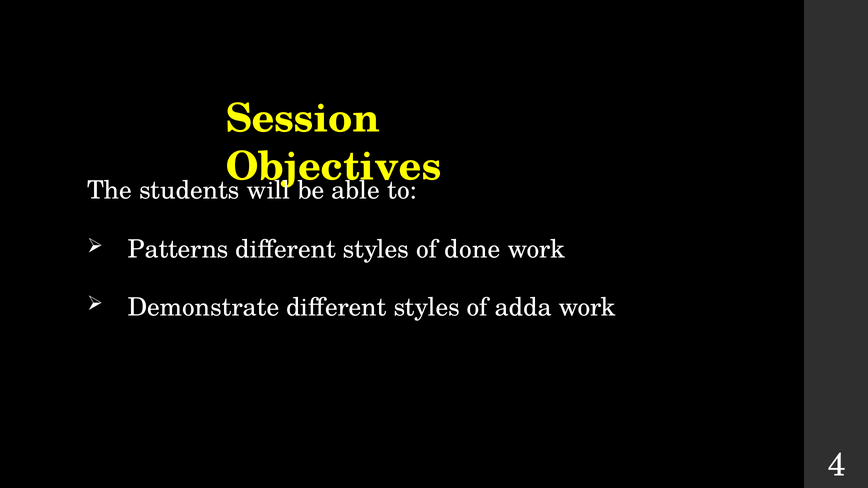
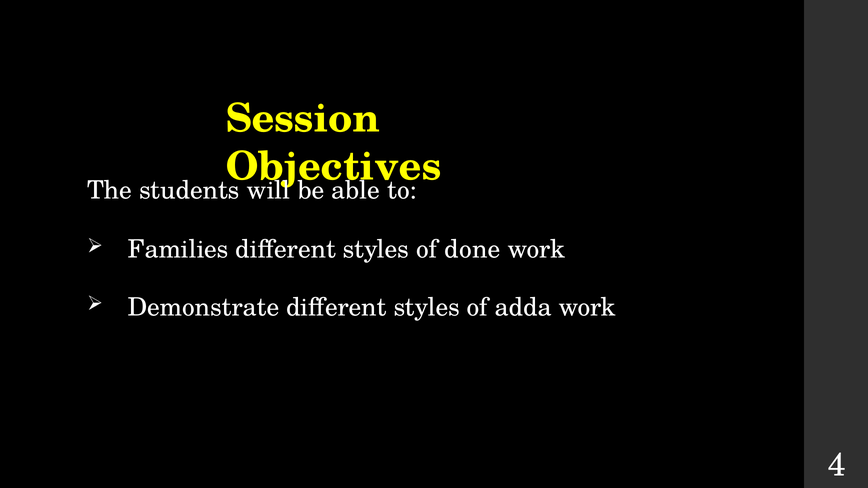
Patterns: Patterns -> Families
